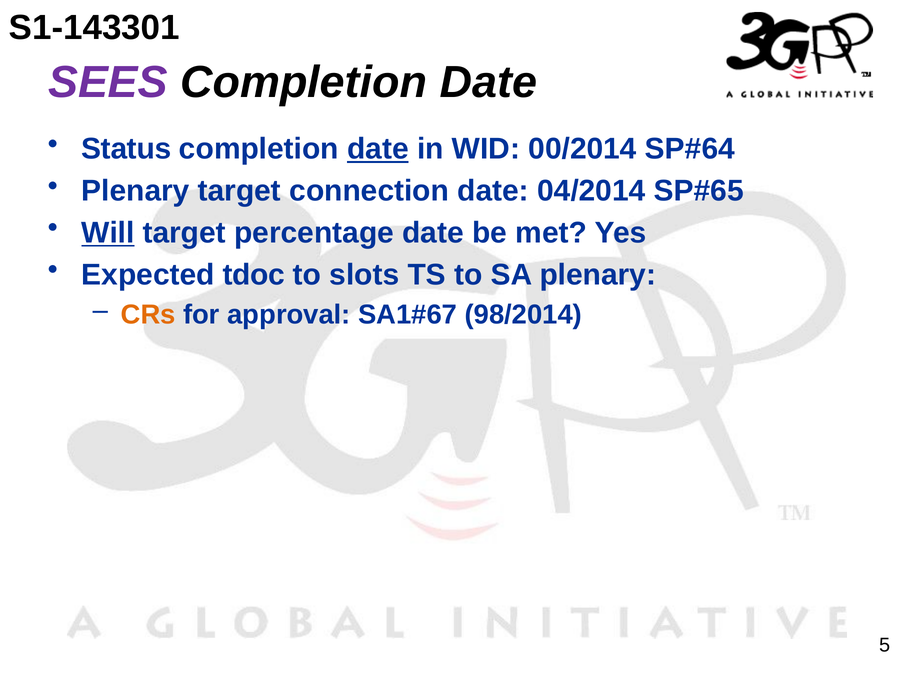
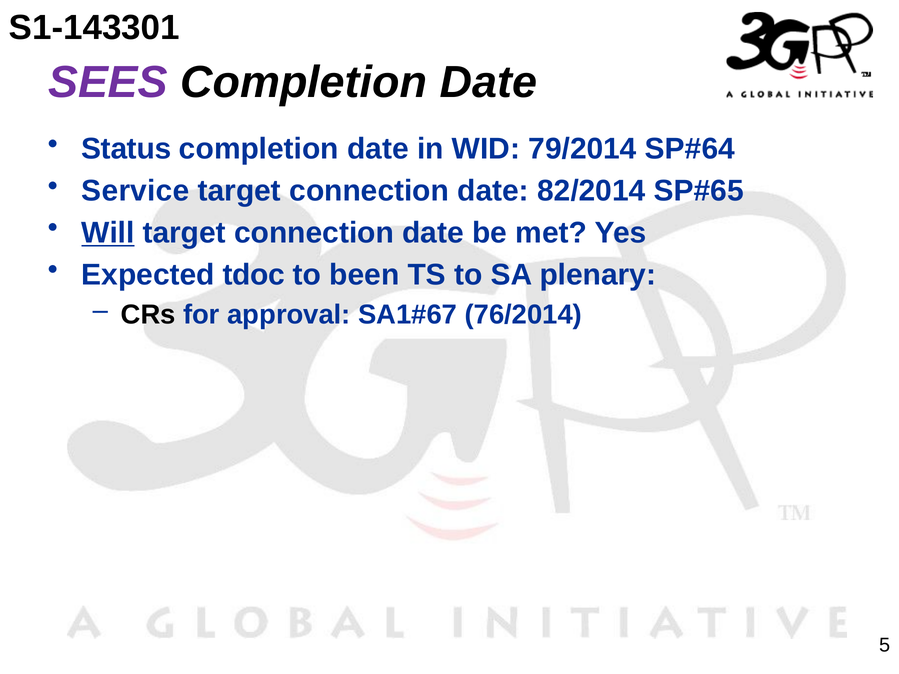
date at (378, 149) underline: present -> none
00/2014: 00/2014 -> 79/2014
Plenary at (136, 191): Plenary -> Service
04/2014: 04/2014 -> 82/2014
percentage at (314, 233): percentage -> connection
slots: slots -> been
CRs colour: orange -> black
98/2014: 98/2014 -> 76/2014
